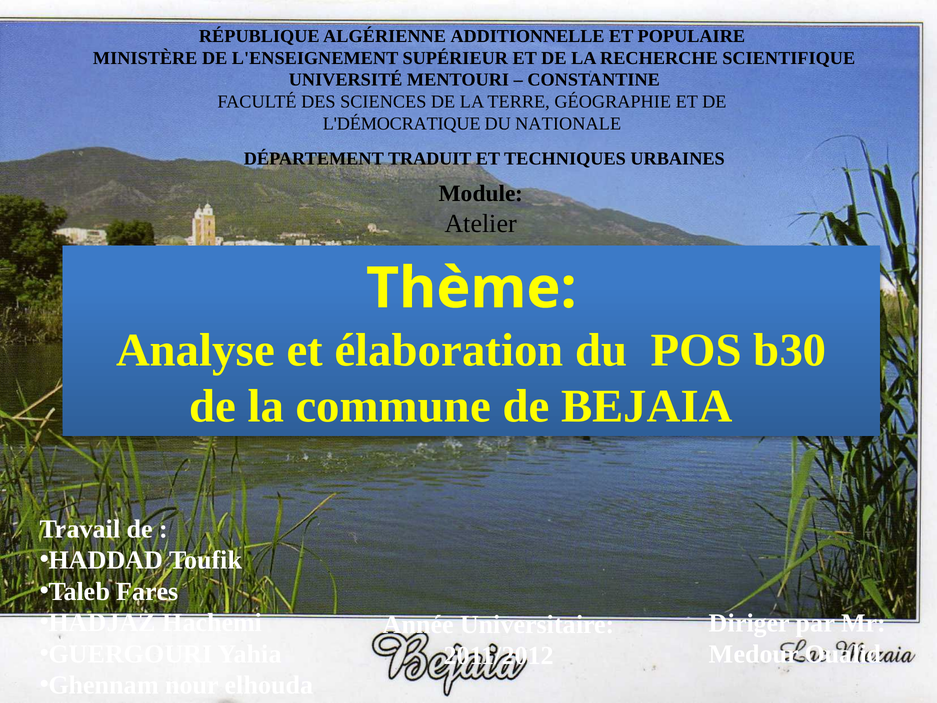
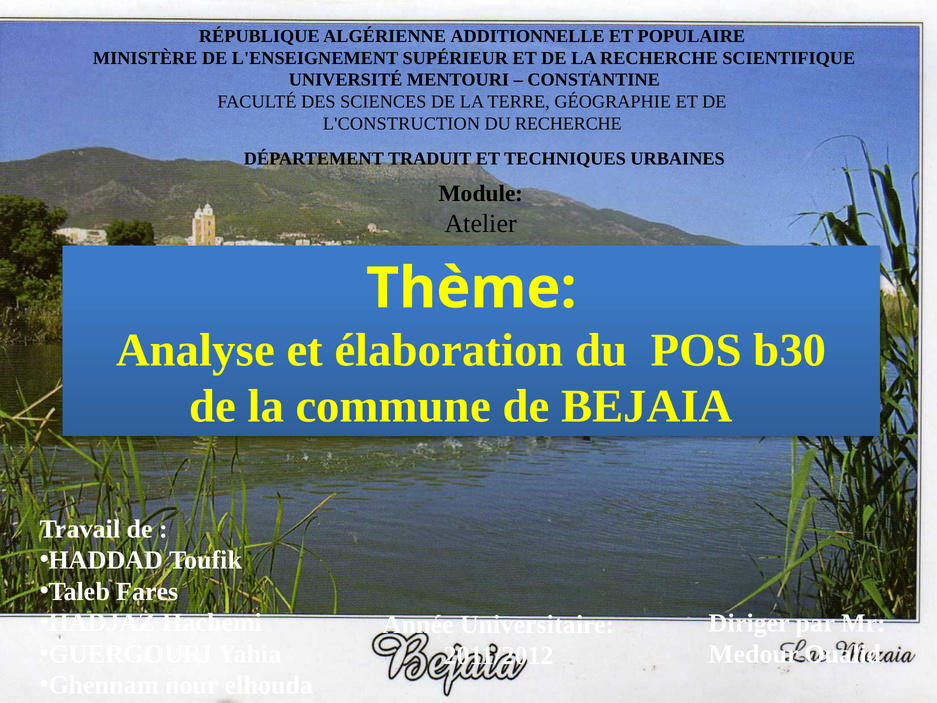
L'DÉMOCRATIQUE: L'DÉMOCRATIQUE -> L'CONSTRUCTION
DU NATIONALE: NATIONALE -> RECHERCHE
